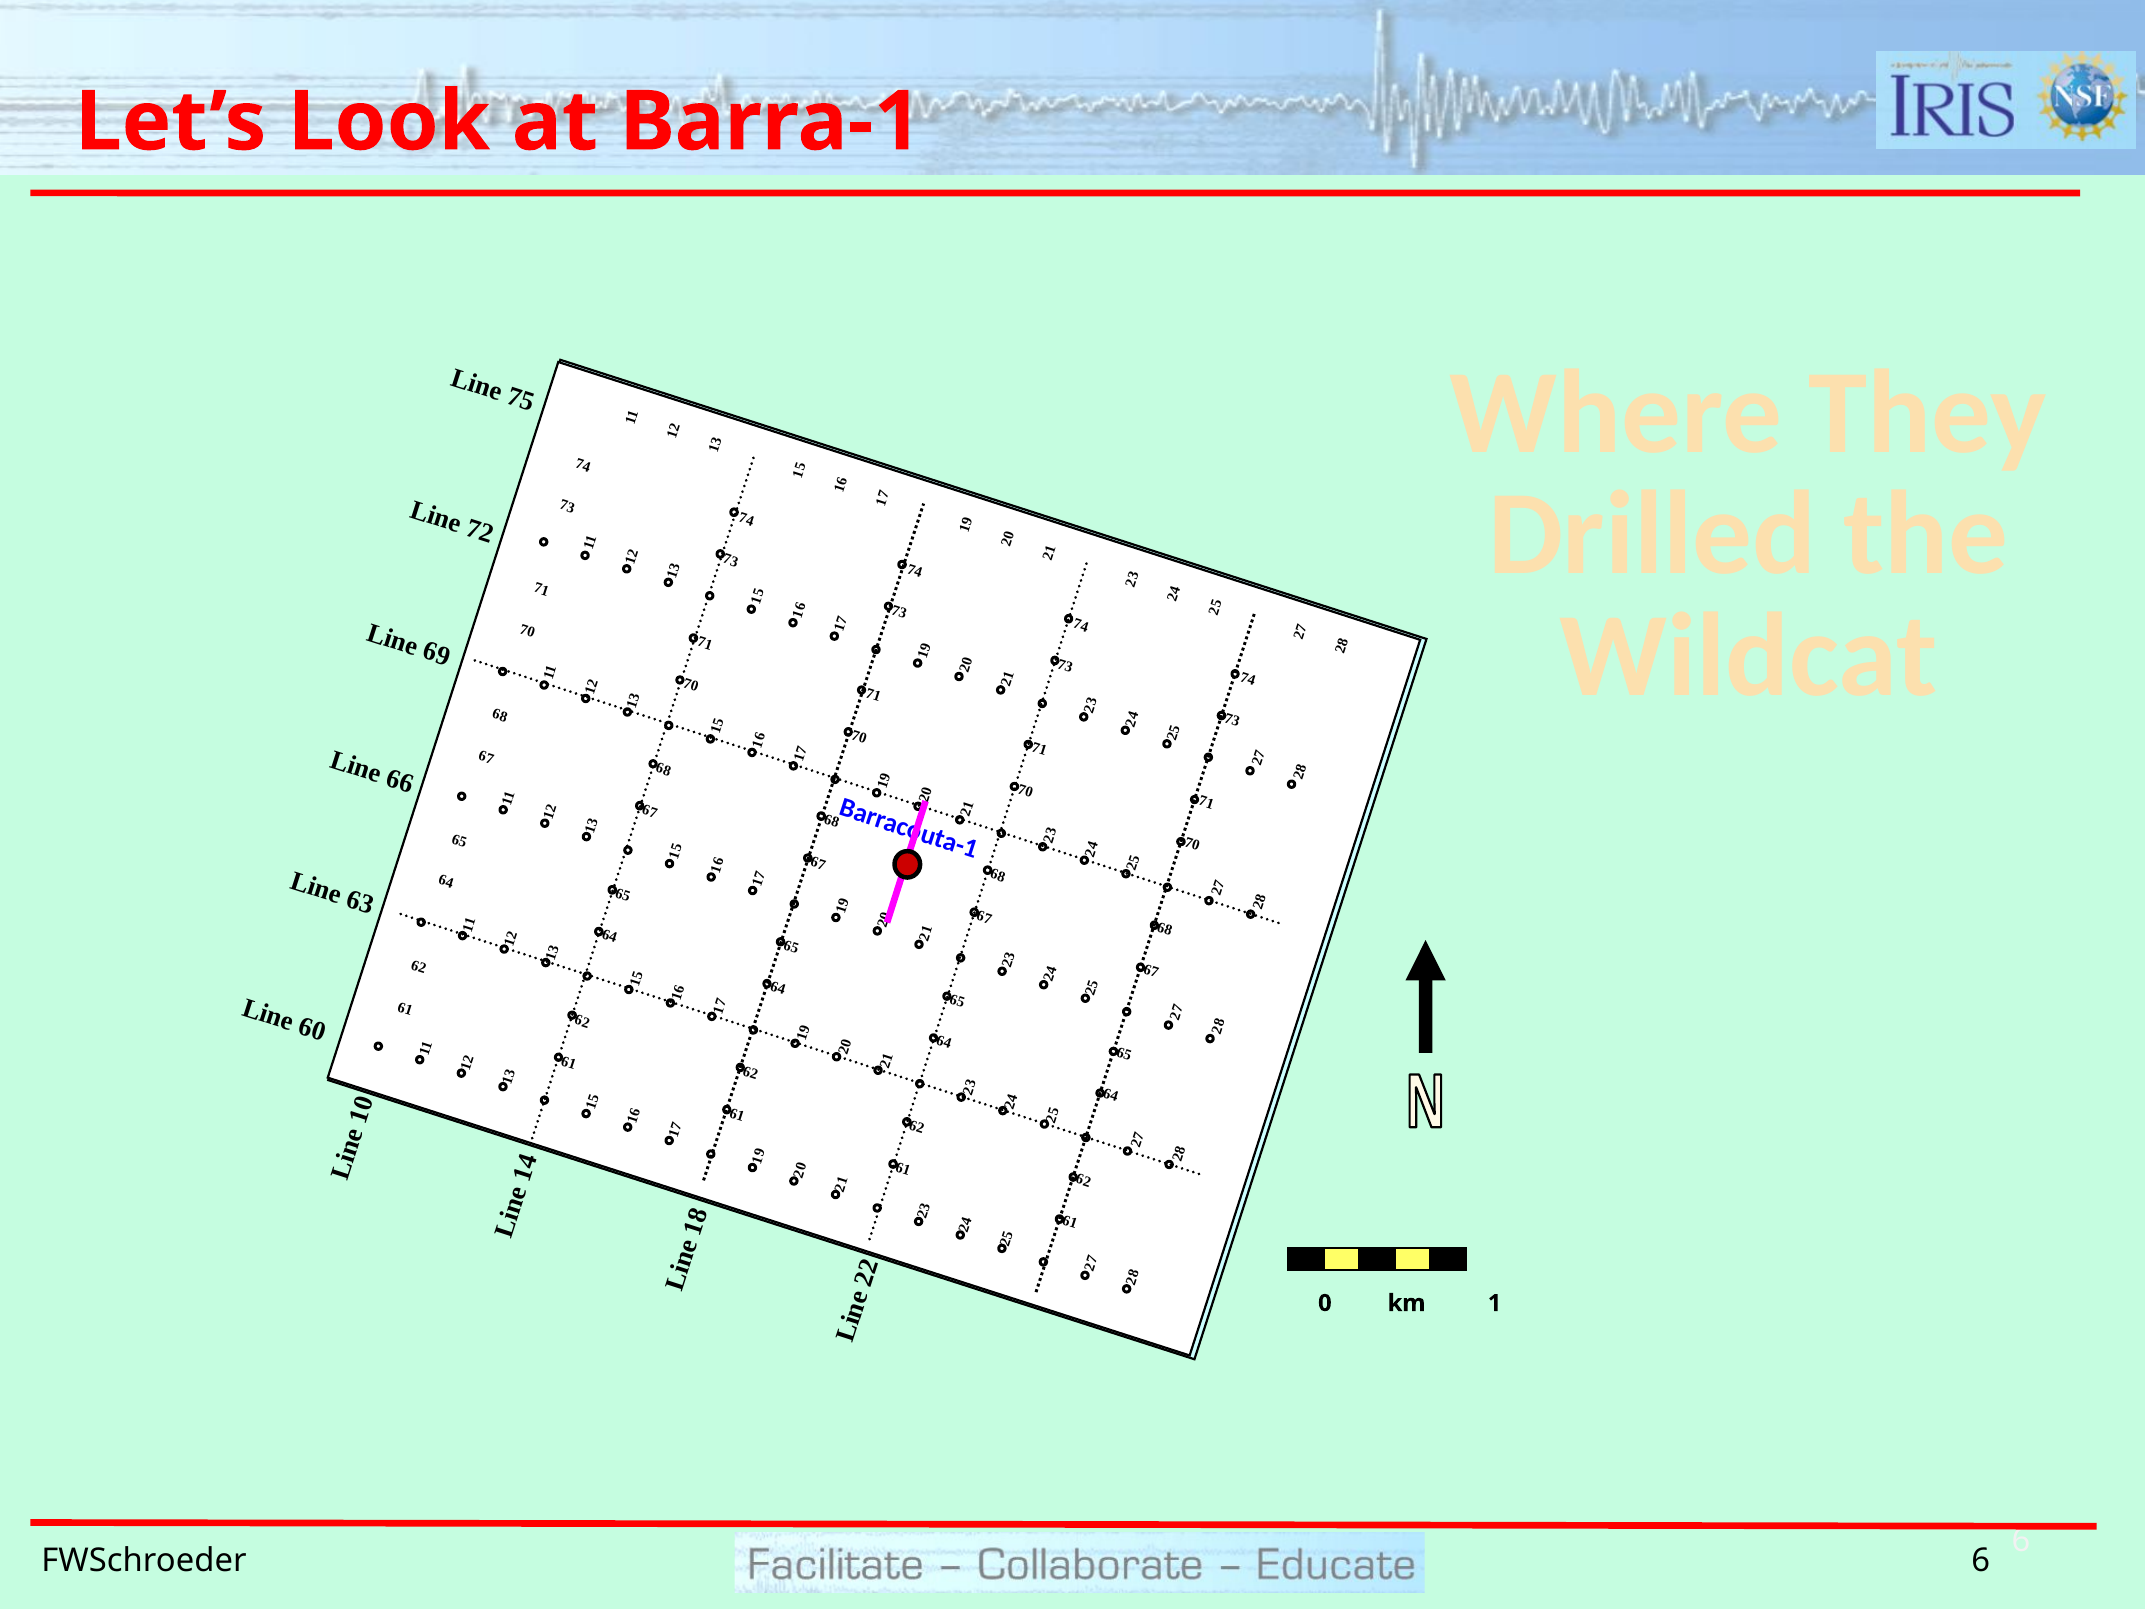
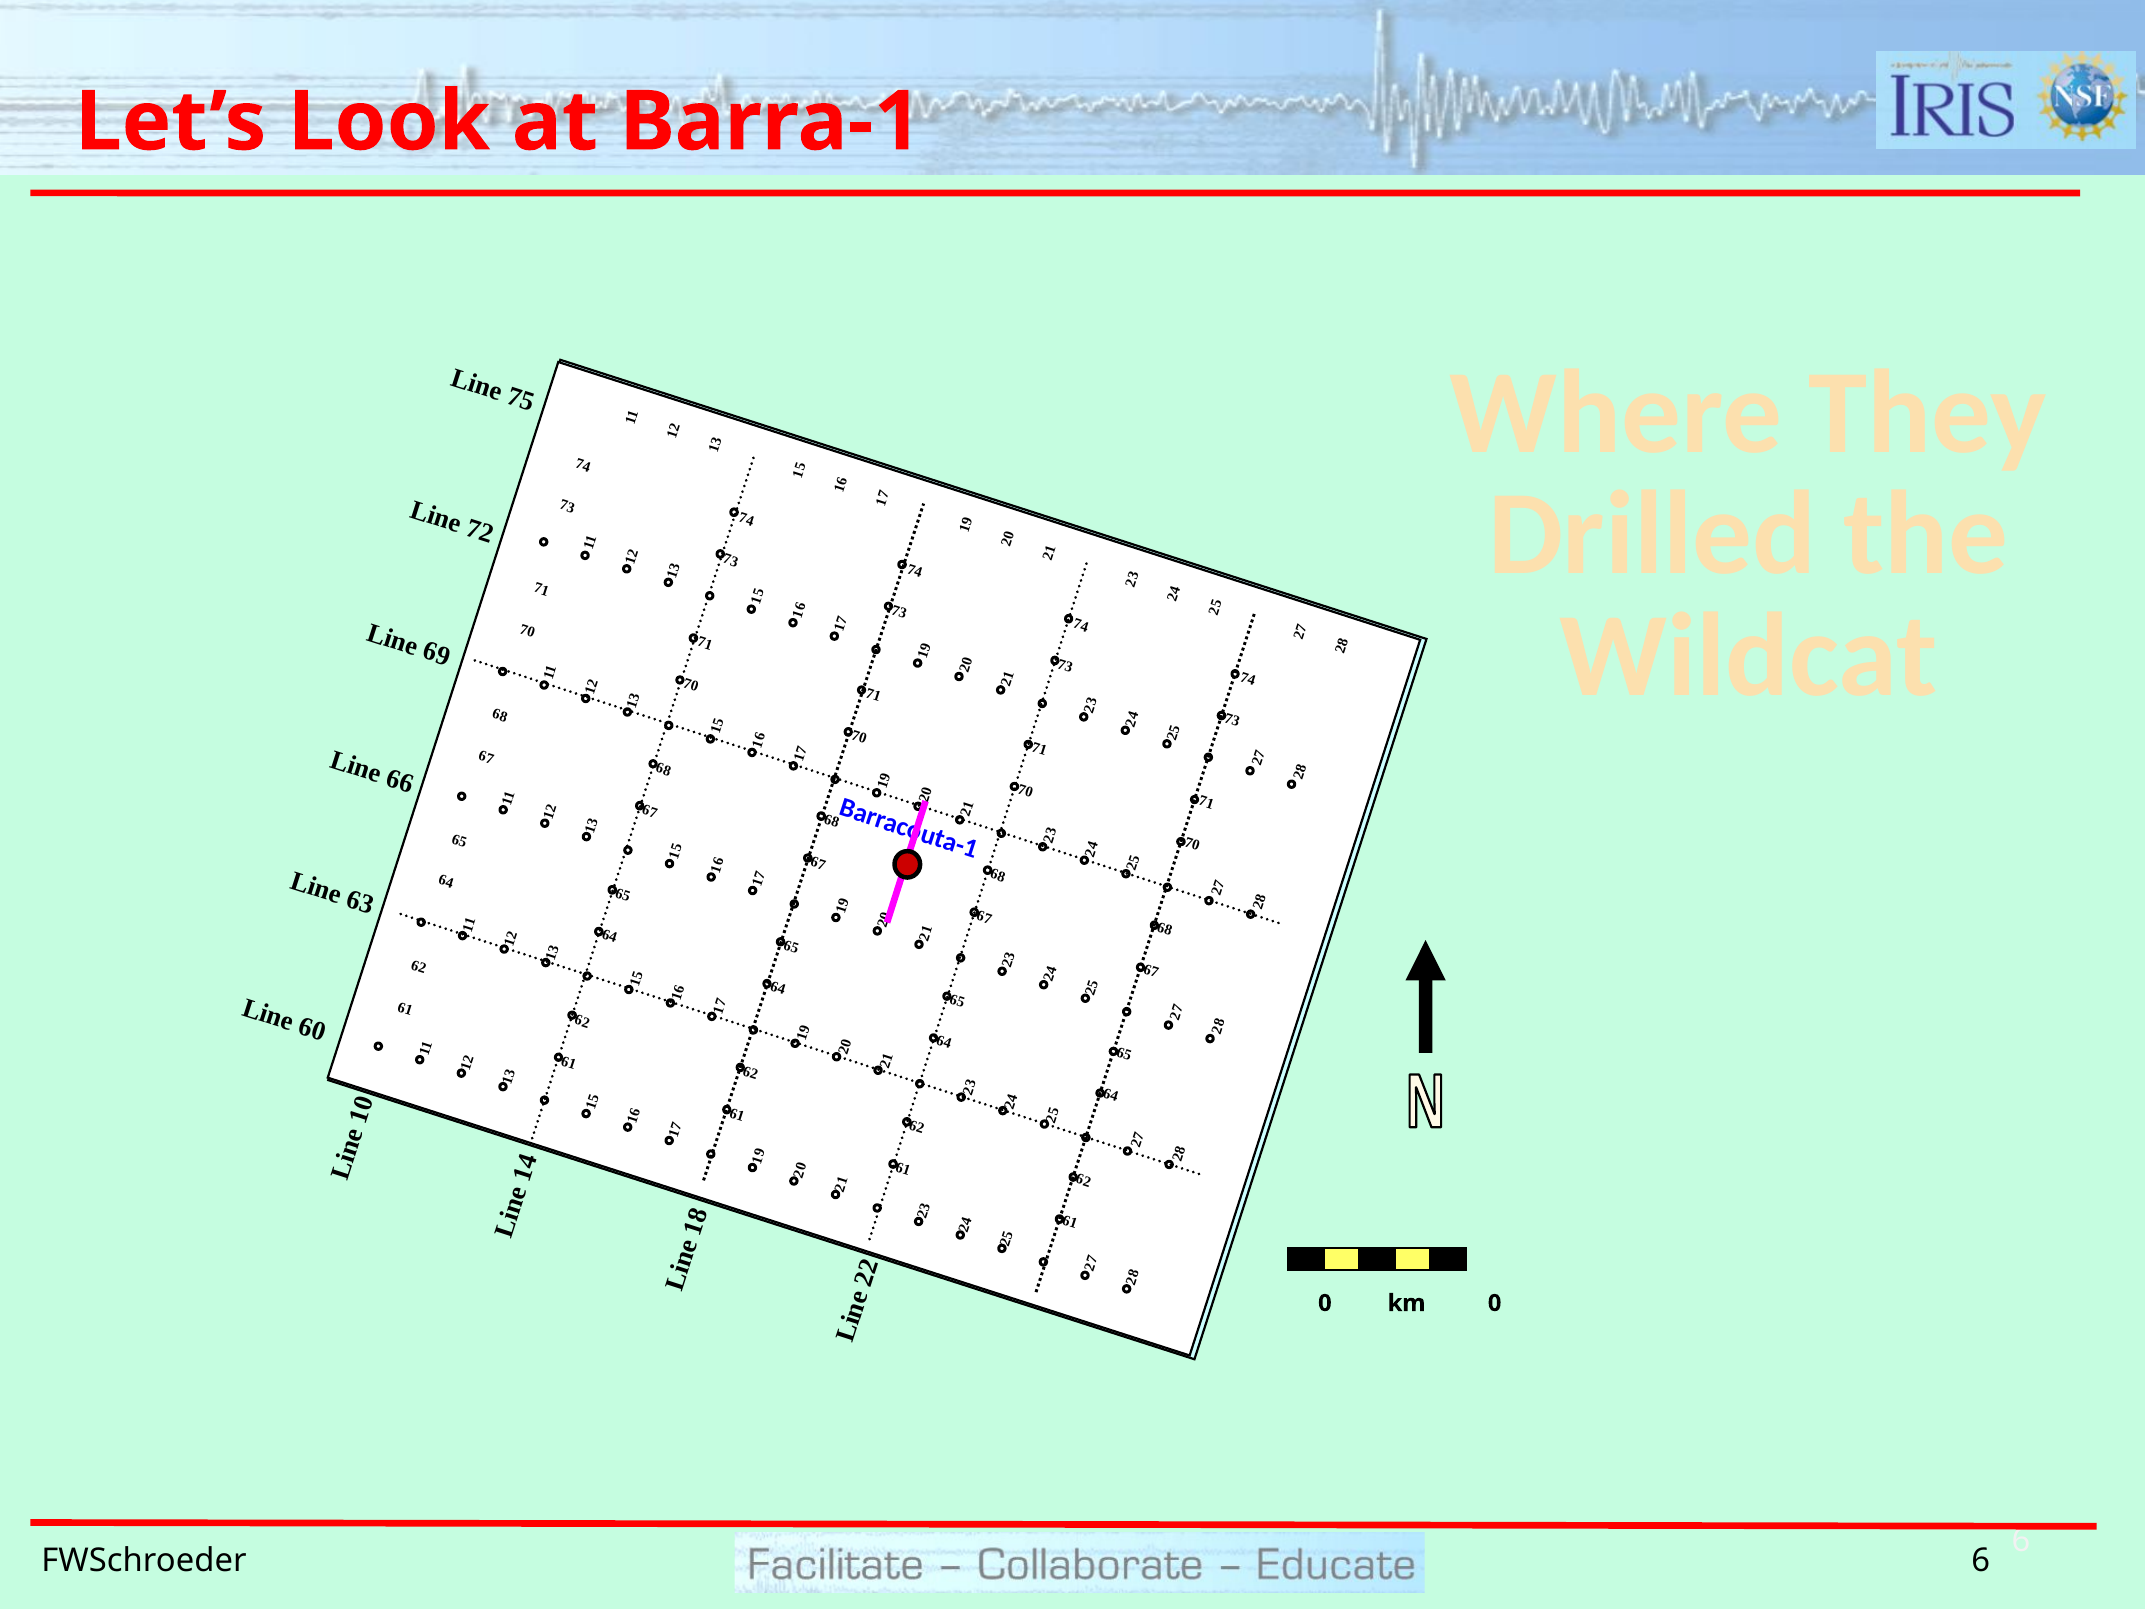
km 1: 1 -> 0
